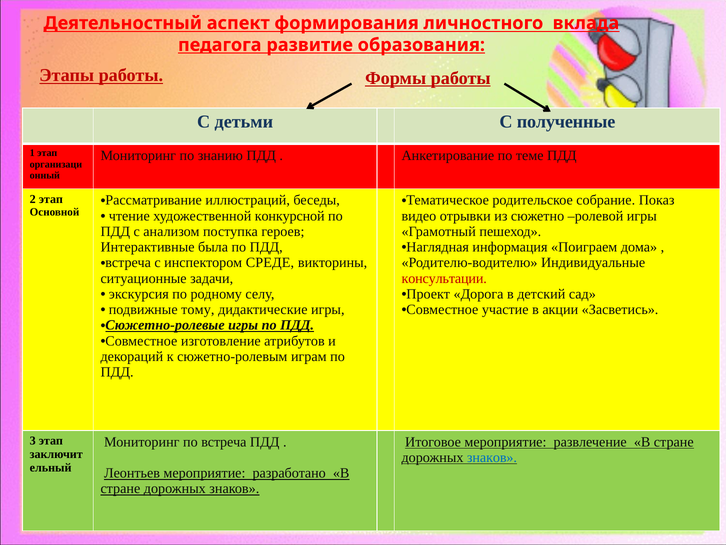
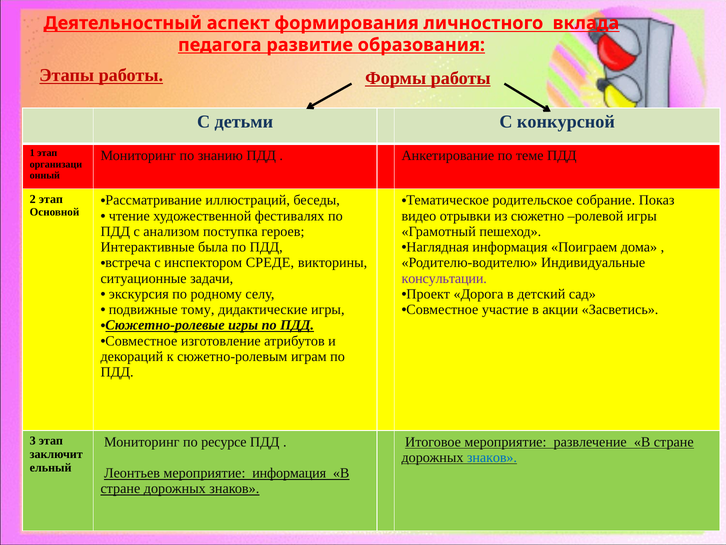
полученные: полученные -> конкурсной
конкурсной: конкурсной -> фестивалях
консультации colour: red -> purple
по встреча: встреча -> ресурсе
мероприятие разработано: разработано -> информация
